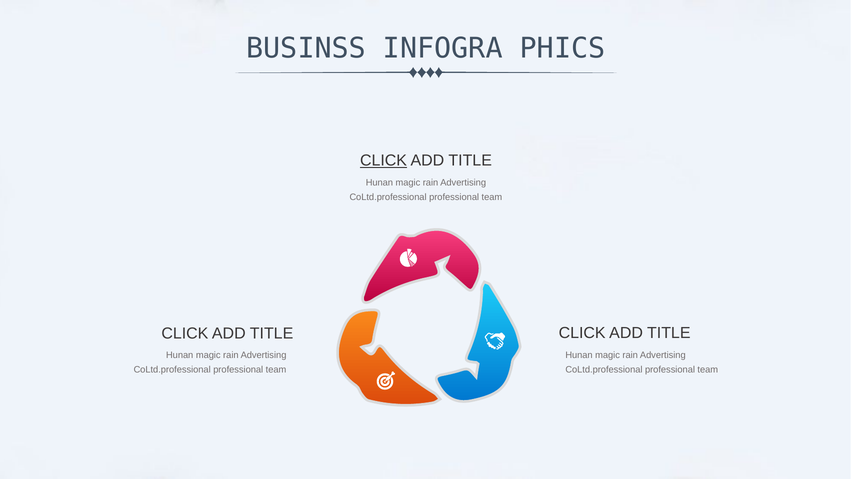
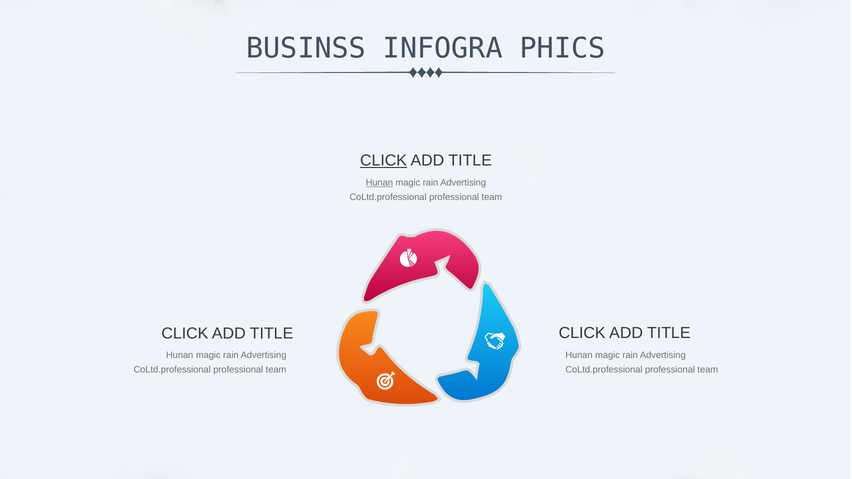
Hunan at (379, 183) underline: none -> present
